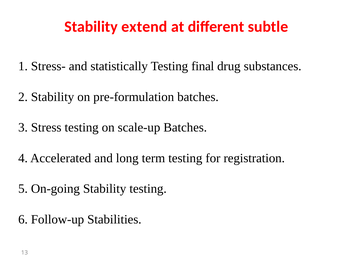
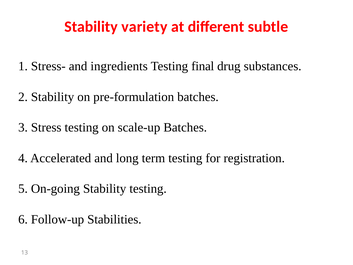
extend: extend -> variety
statistically: statistically -> ingredients
